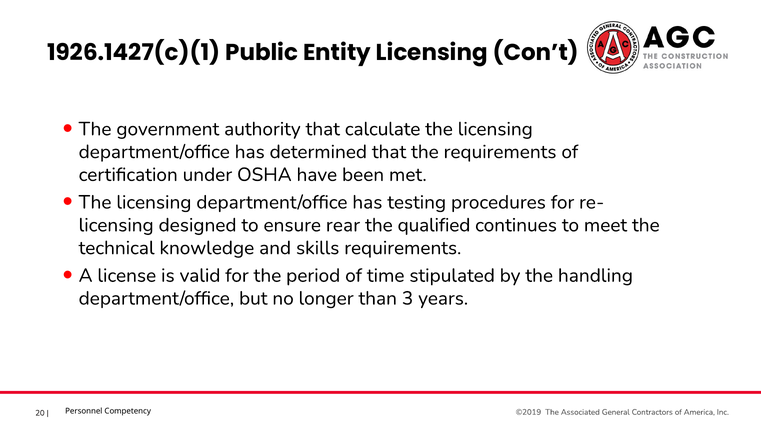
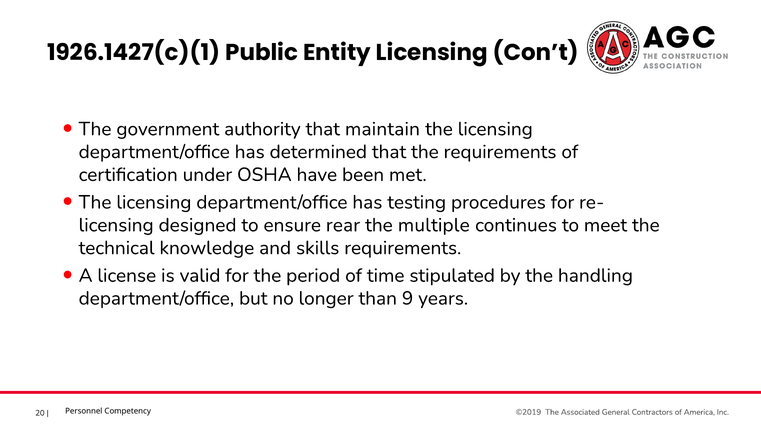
calculate: calculate -> maintain
qualified: qualified -> multiple
3: 3 -> 9
